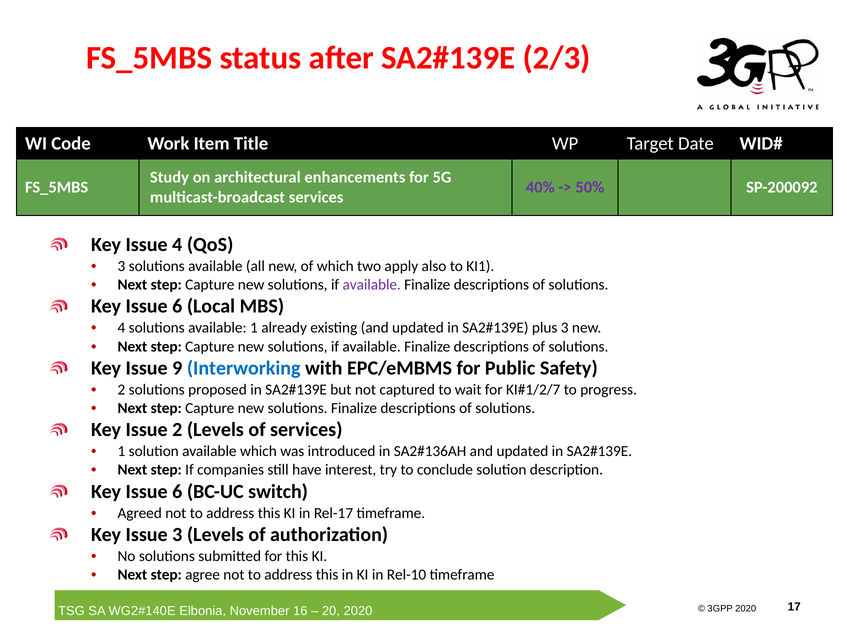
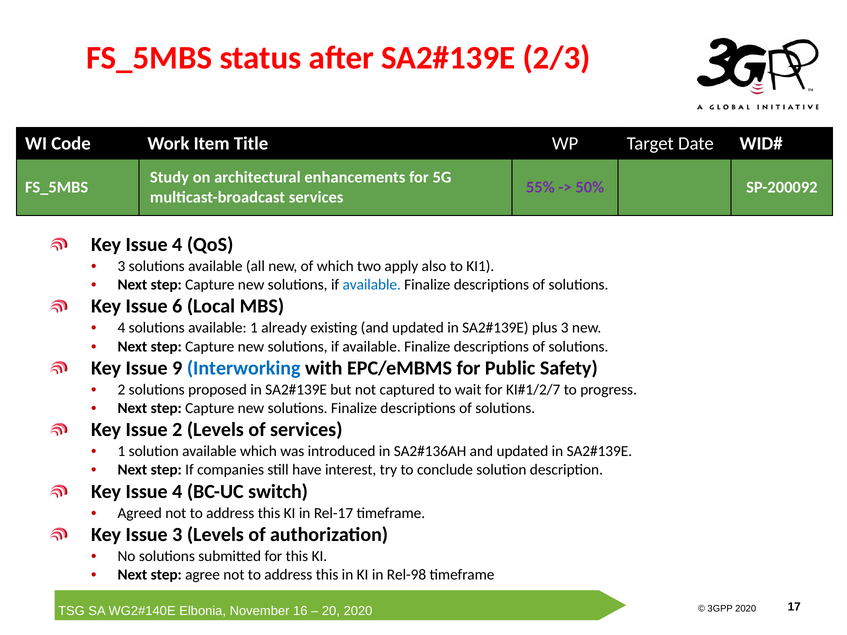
40%: 40% -> 55%
available at (372, 285) colour: purple -> blue
6 at (177, 492): 6 -> 4
Rel-10: Rel-10 -> Rel-98
